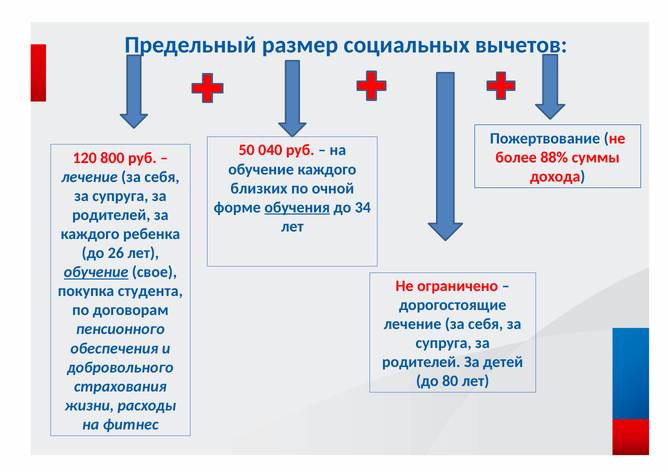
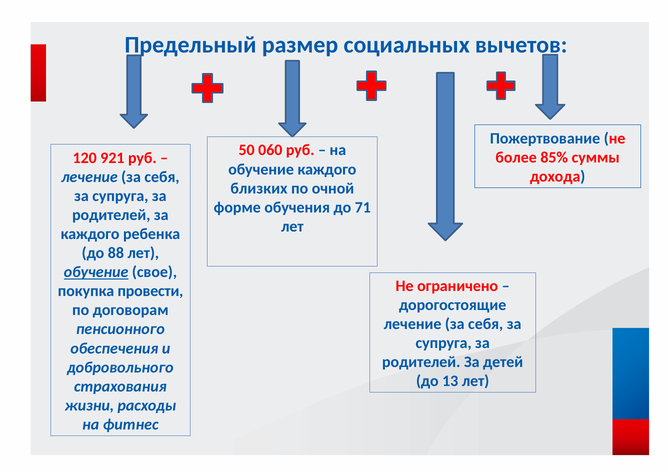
040: 040 -> 060
88%: 88% -> 85%
800: 800 -> 921
обучения underline: present -> none
34: 34 -> 71
26: 26 -> 88
студента: студента -> провести
80: 80 -> 13
